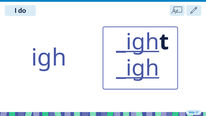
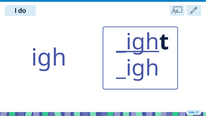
_igh at (138, 68) underline: present -> none
